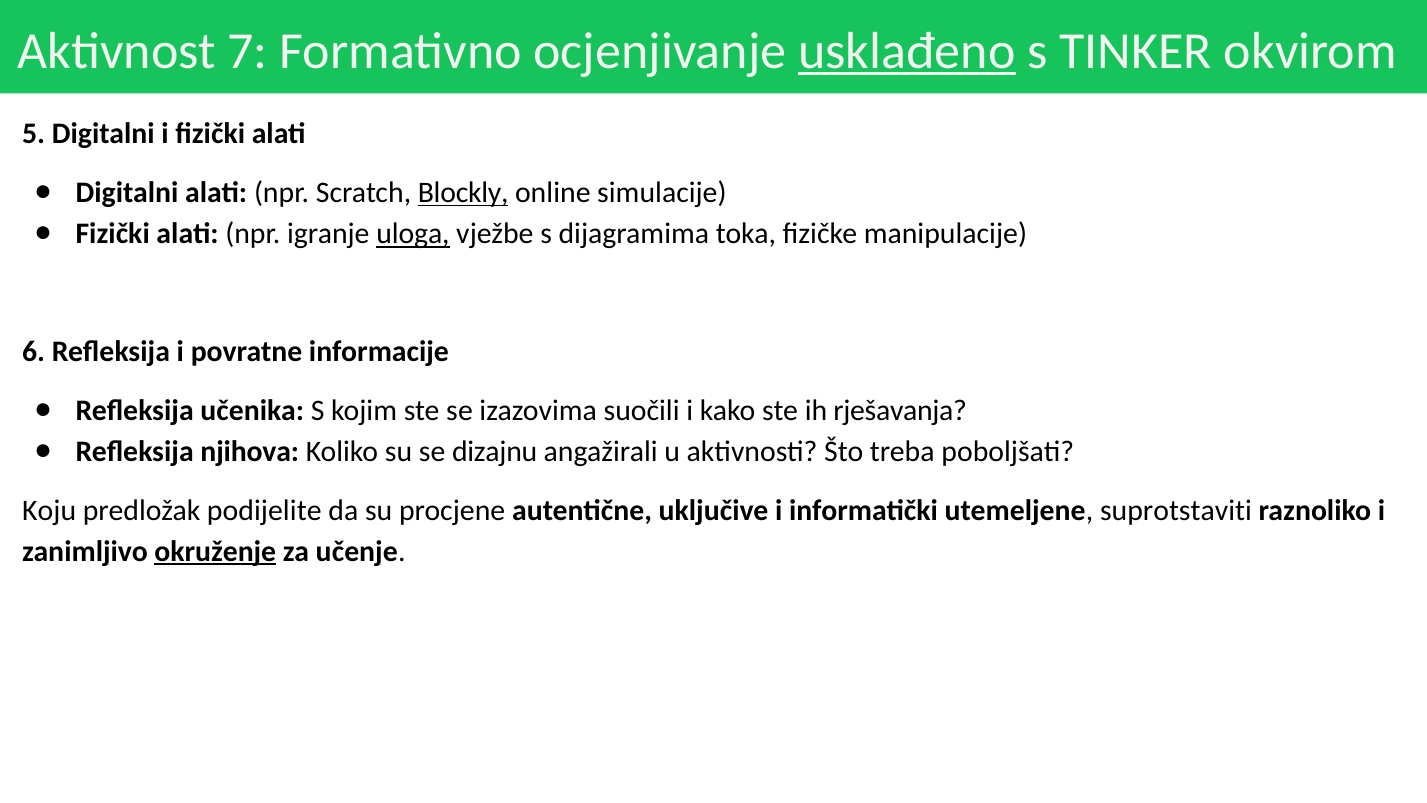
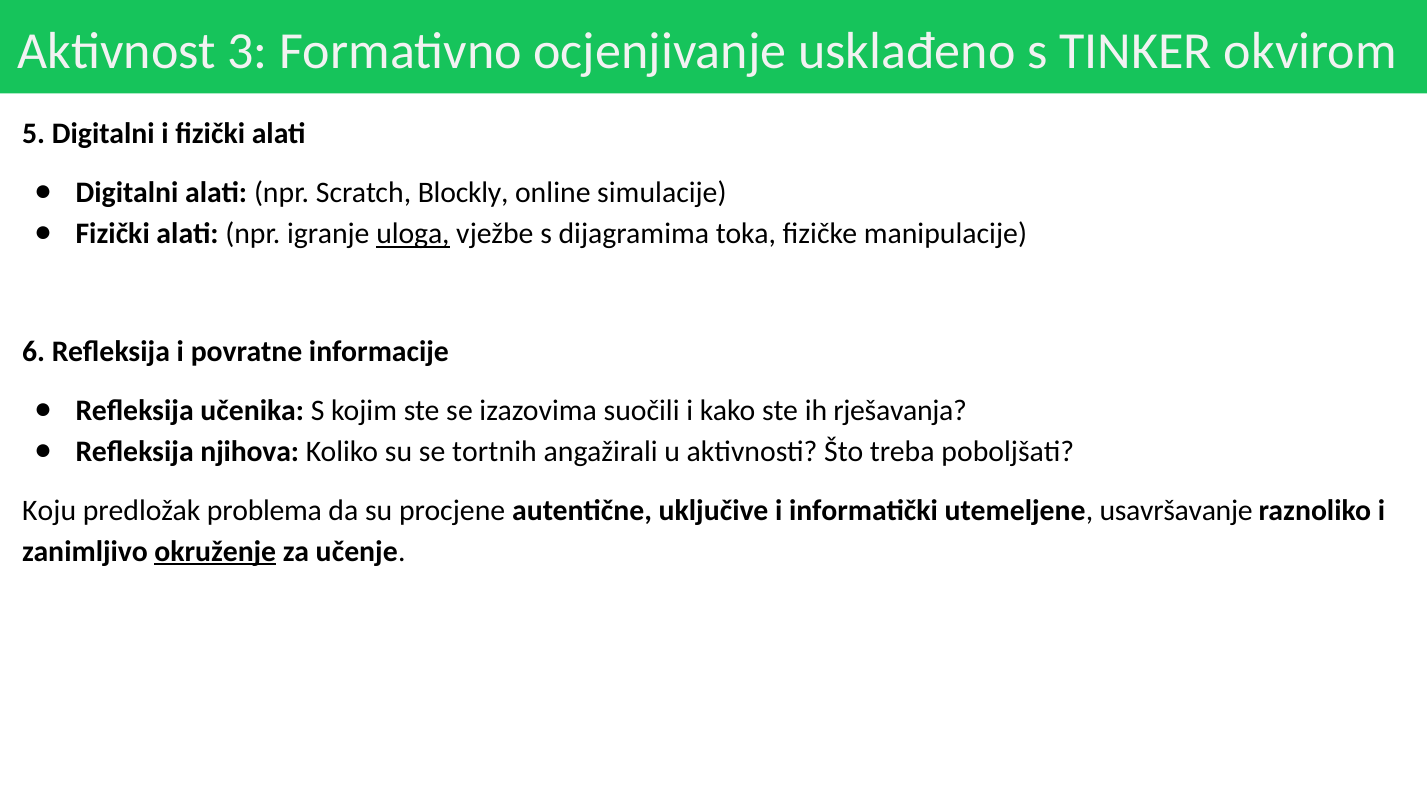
7: 7 -> 3
usklađeno underline: present -> none
Blockly underline: present -> none
dizajnu: dizajnu -> tortnih
podijelite: podijelite -> problema
suprotstaviti: suprotstaviti -> usavršavanje
